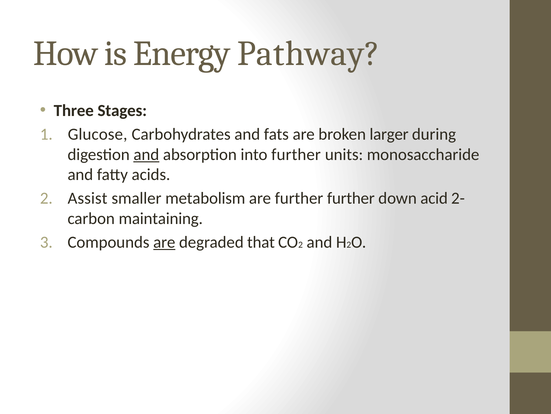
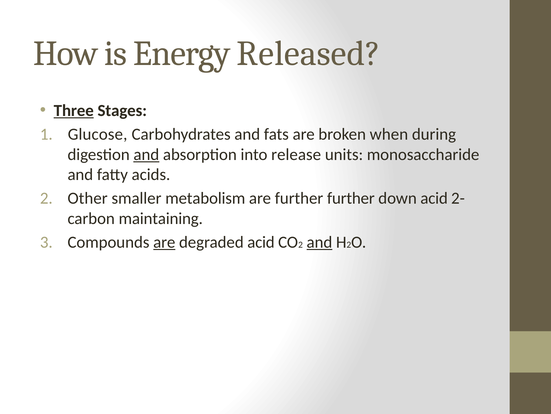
Pathway: Pathway -> Released
Three underline: none -> present
larger: larger -> when
into further: further -> release
Assist: Assist -> Other
degraded that: that -> acid
and at (319, 242) underline: none -> present
